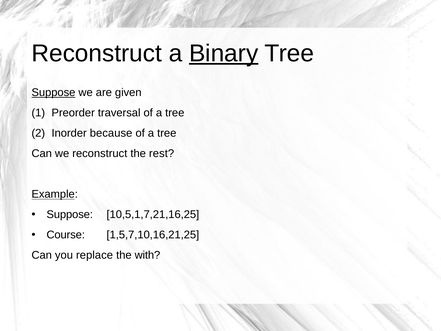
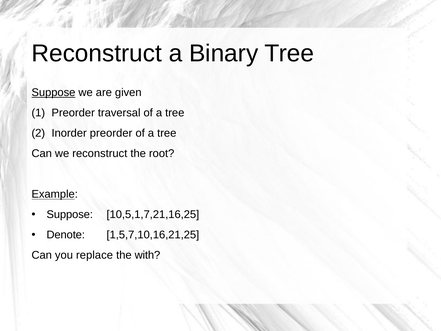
Binary underline: present -> none
Inorder because: because -> preorder
rest: rest -> root
Course: Course -> Denote
